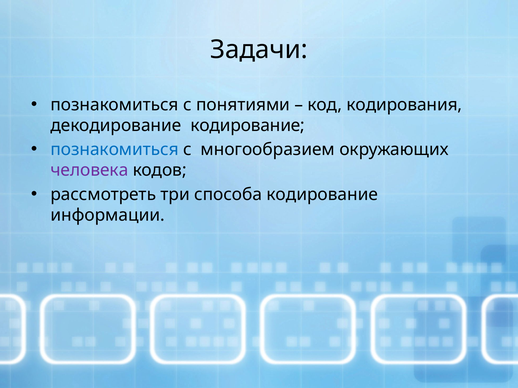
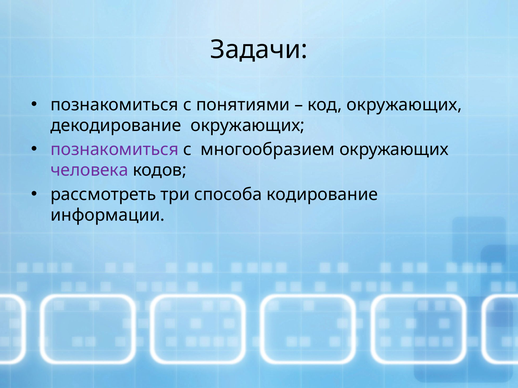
код кодирования: кодирования -> окружающих
декодирование кодирование: кодирование -> окружающих
познакомиться at (115, 150) colour: blue -> purple
